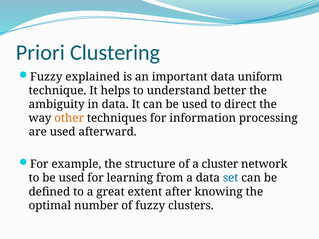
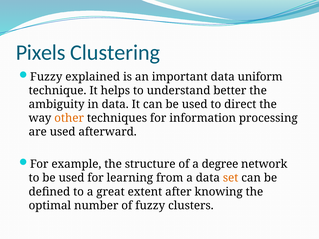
Priori: Priori -> Pixels
cluster: cluster -> degree
set colour: blue -> orange
